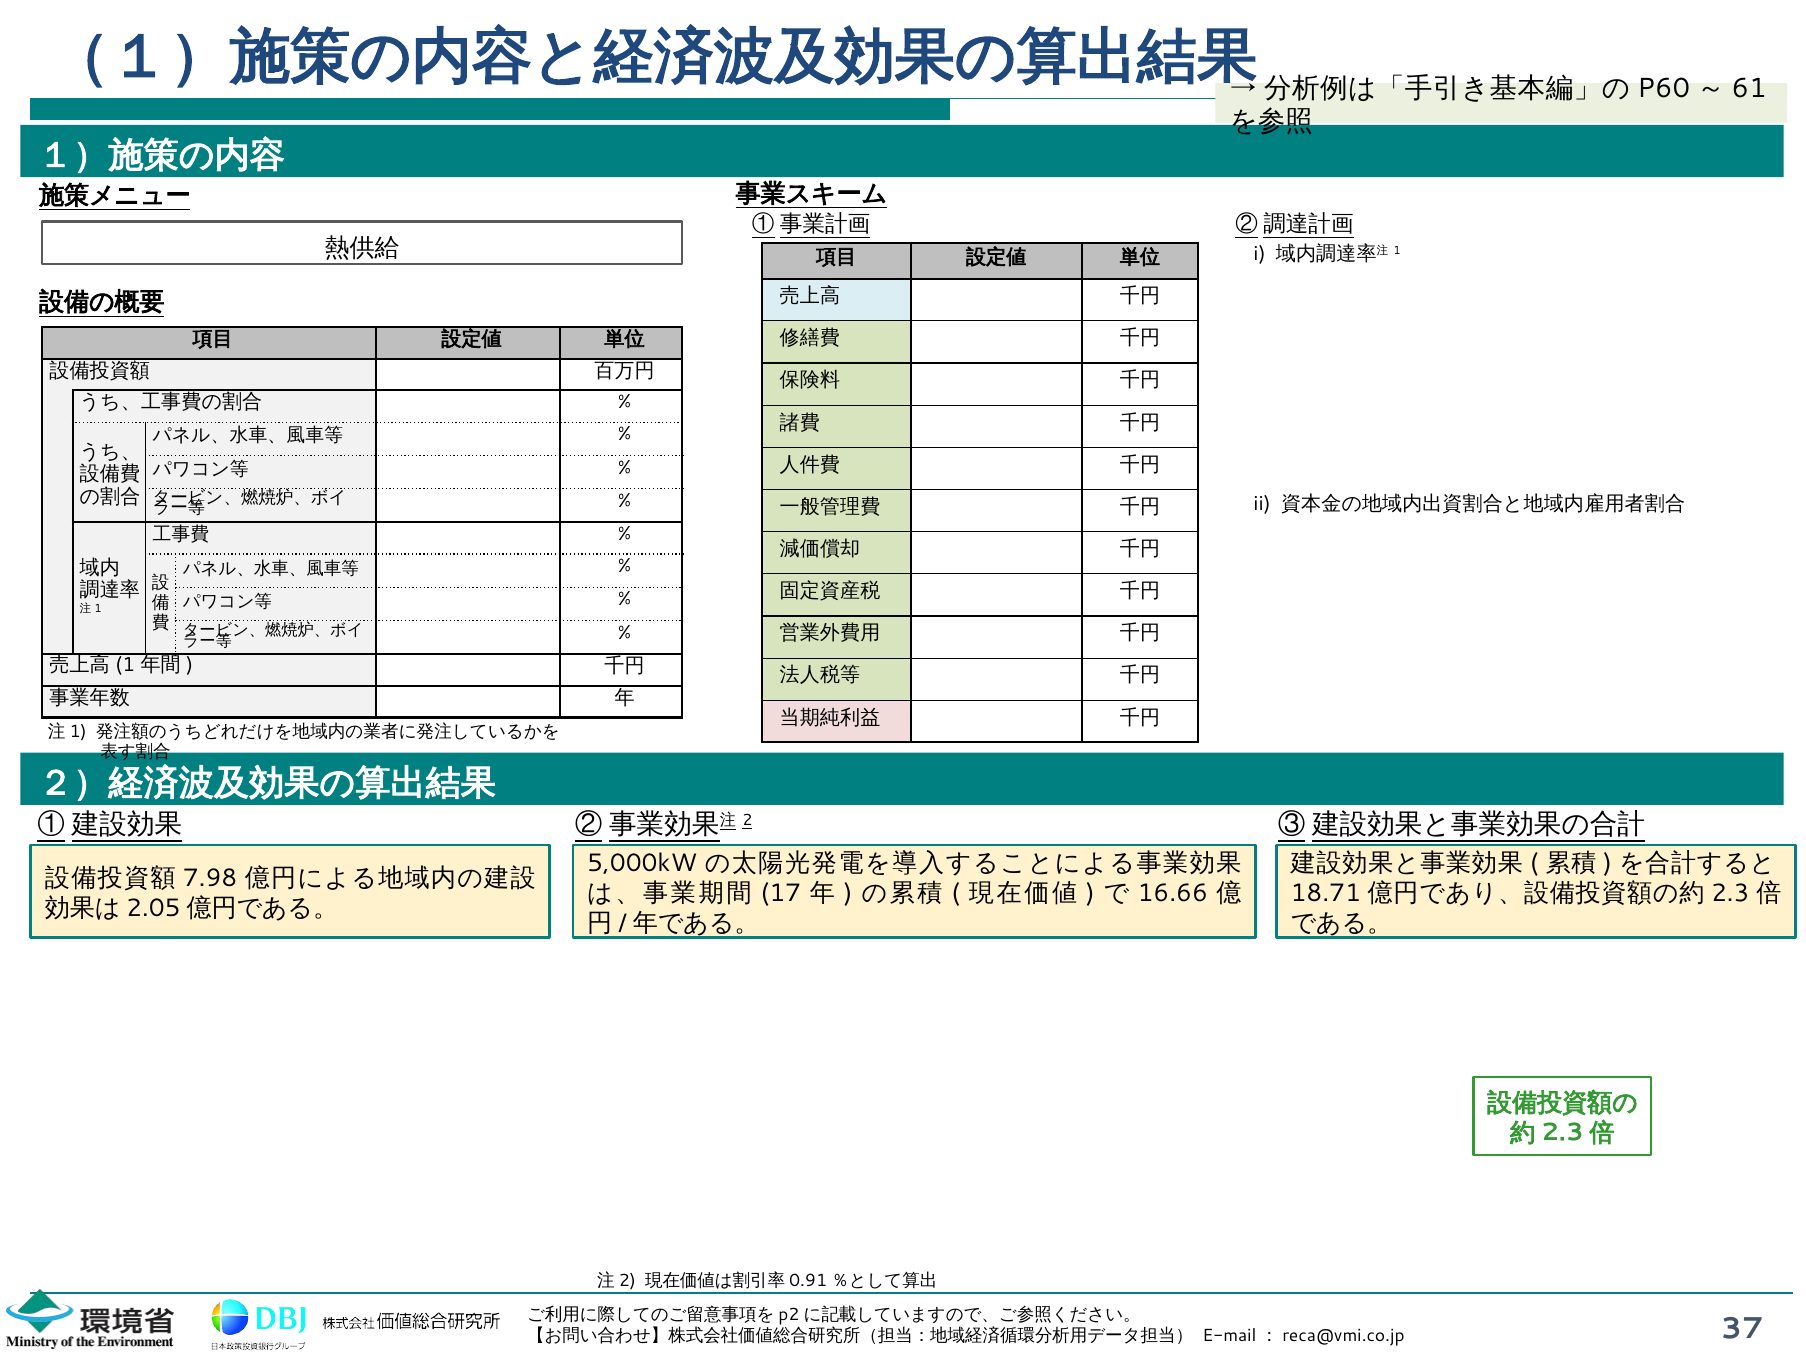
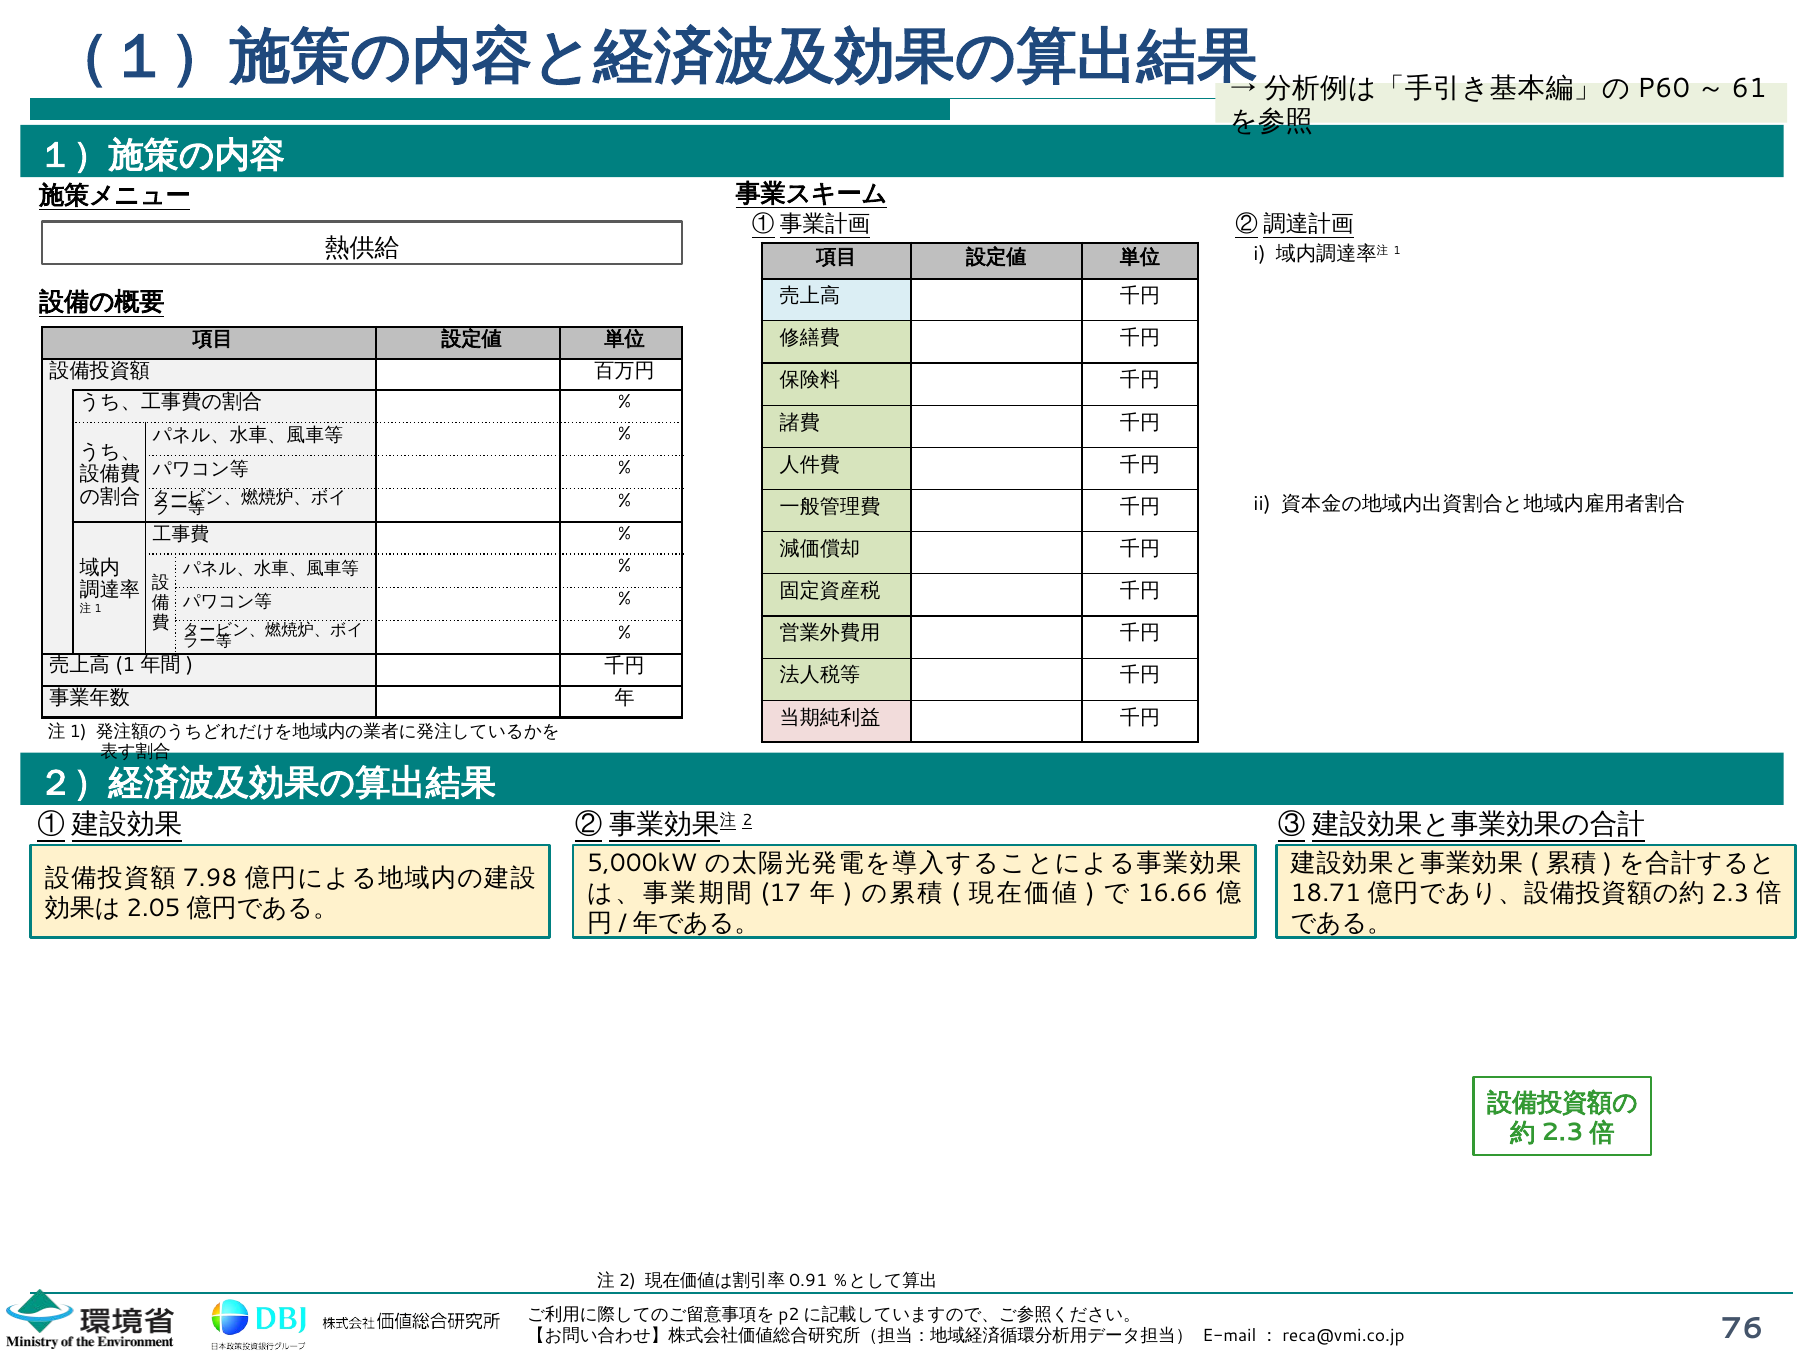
37: 37 -> 76
